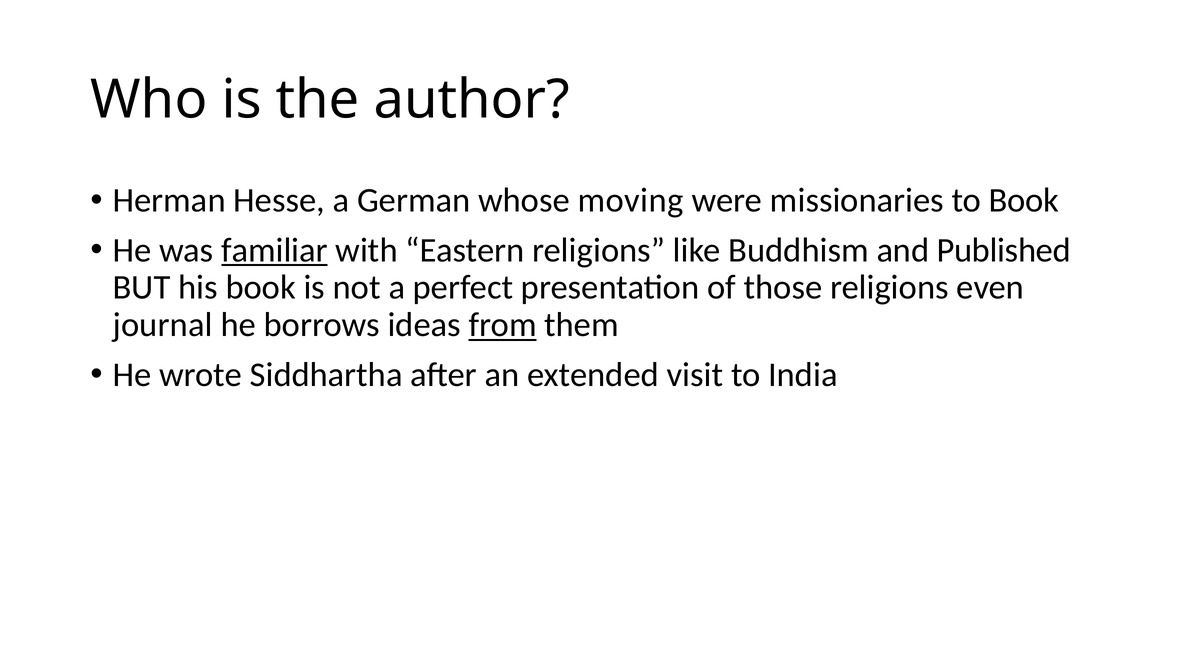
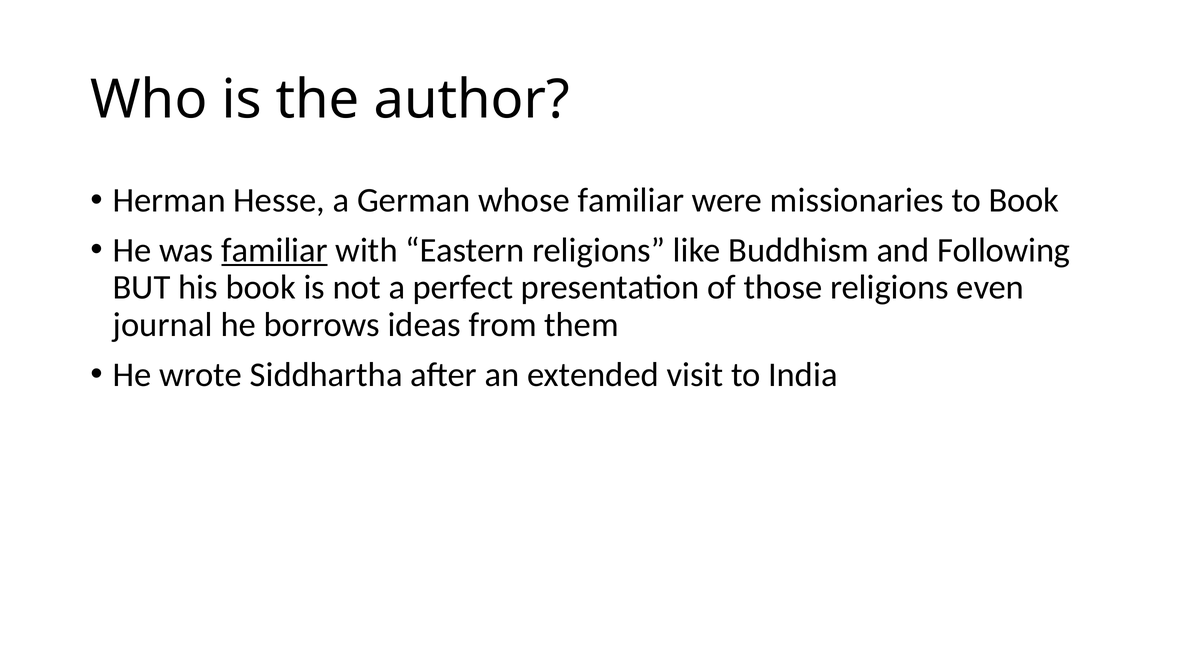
whose moving: moving -> familiar
Published: Published -> Following
from underline: present -> none
